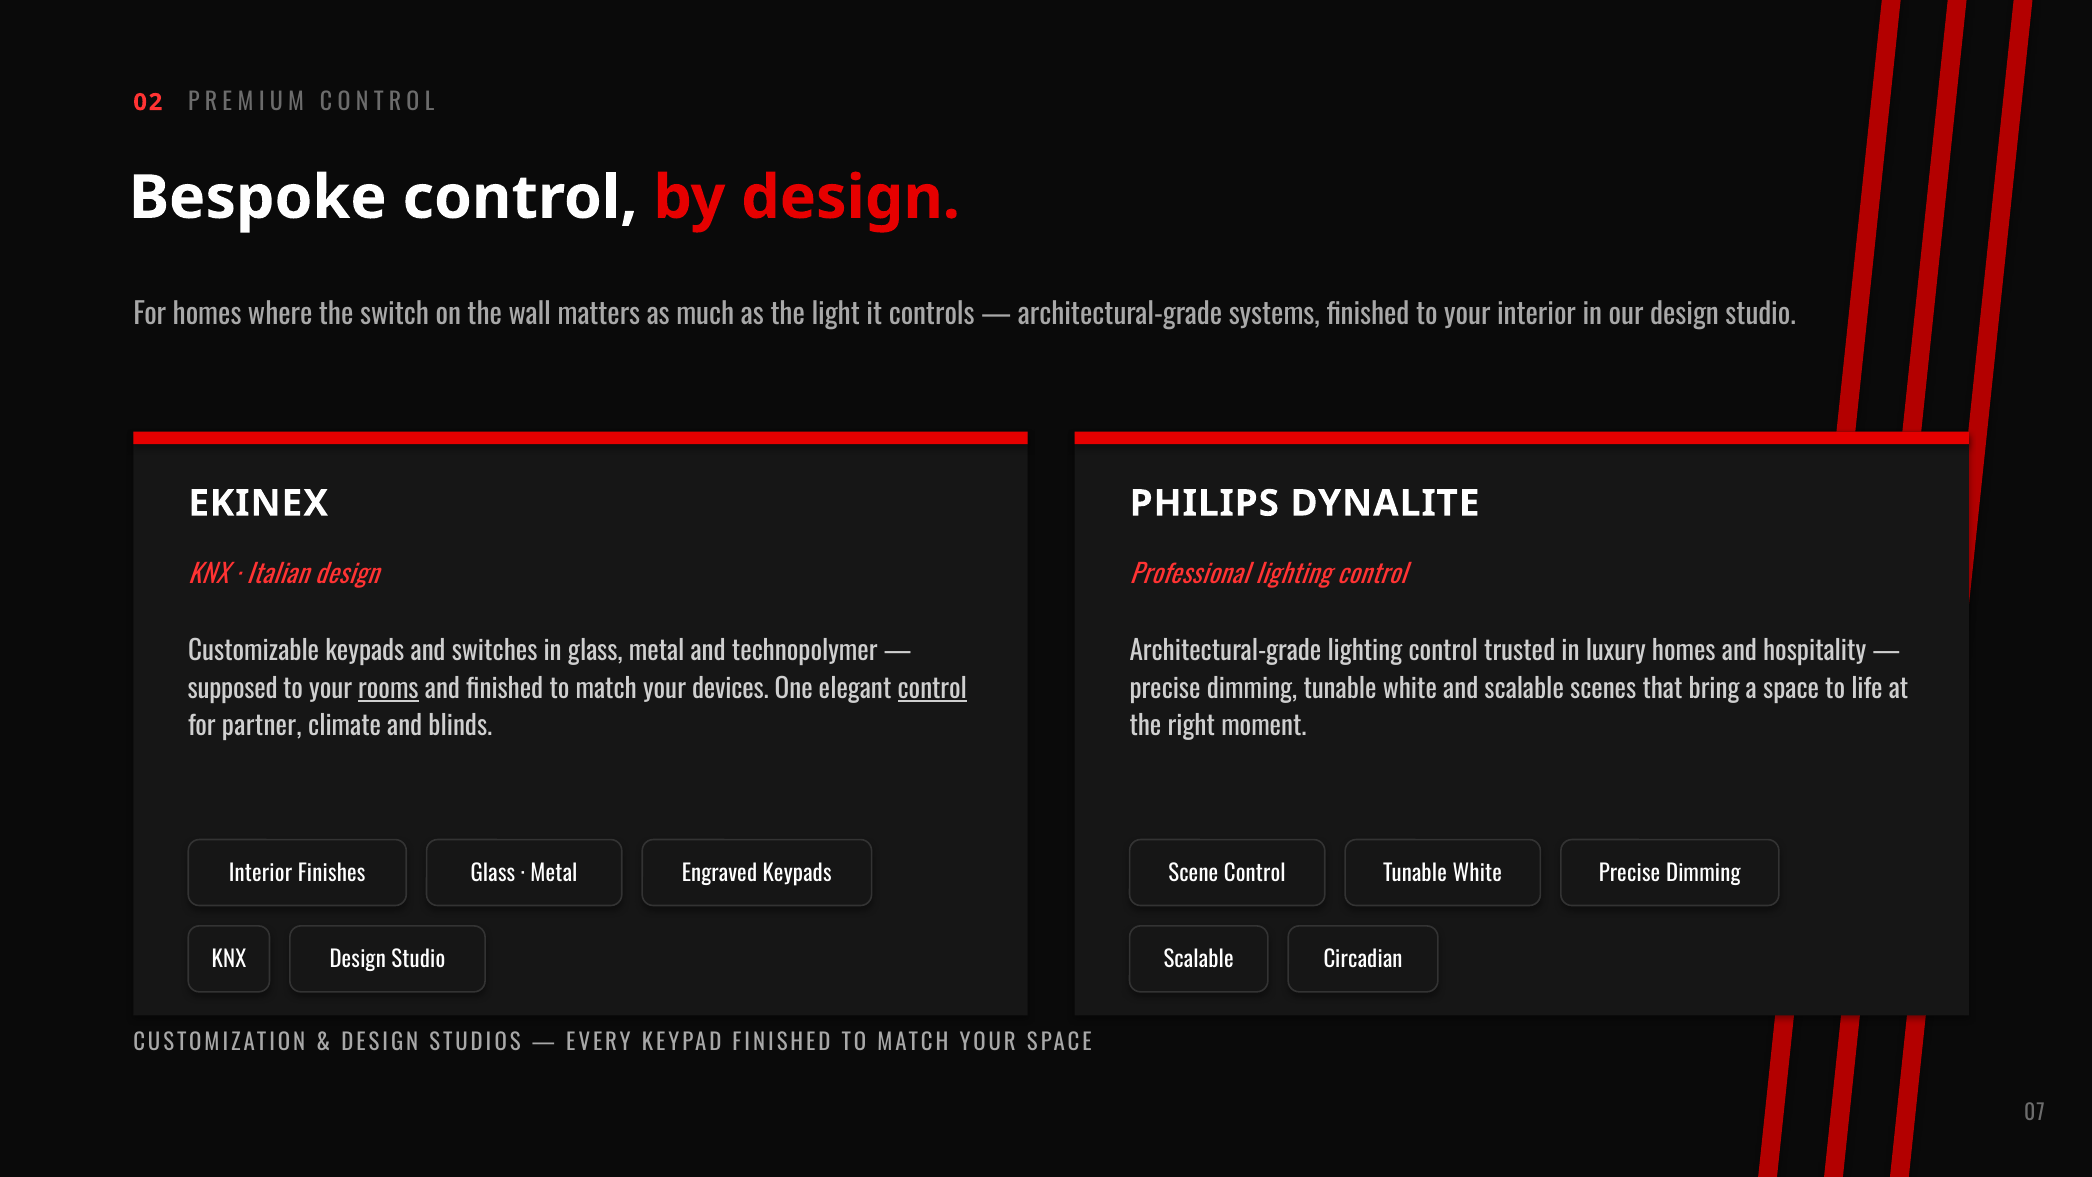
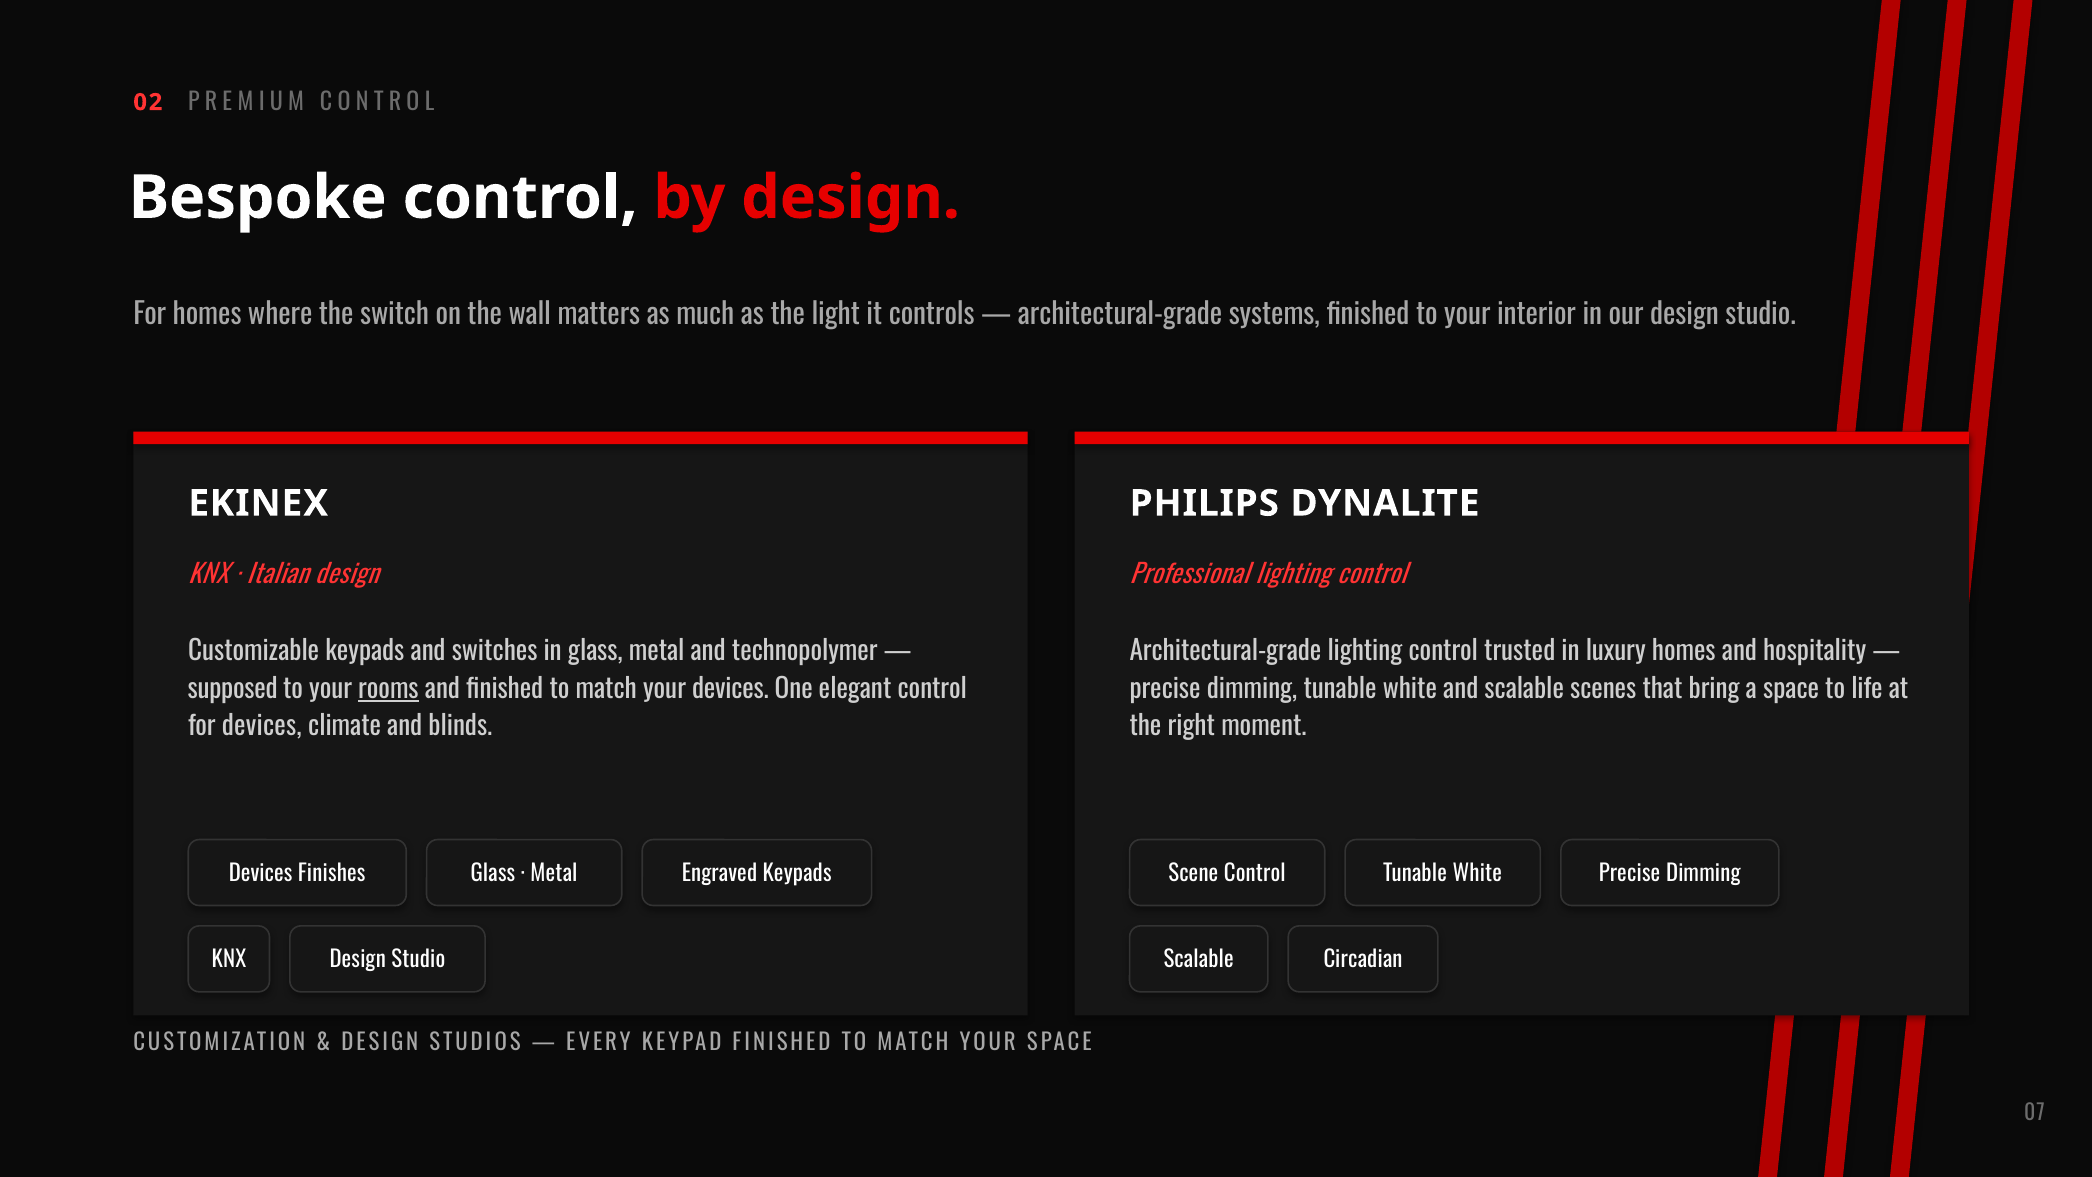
control at (932, 689) underline: present -> none
for partner: partner -> devices
Interior at (261, 874): Interior -> Devices
